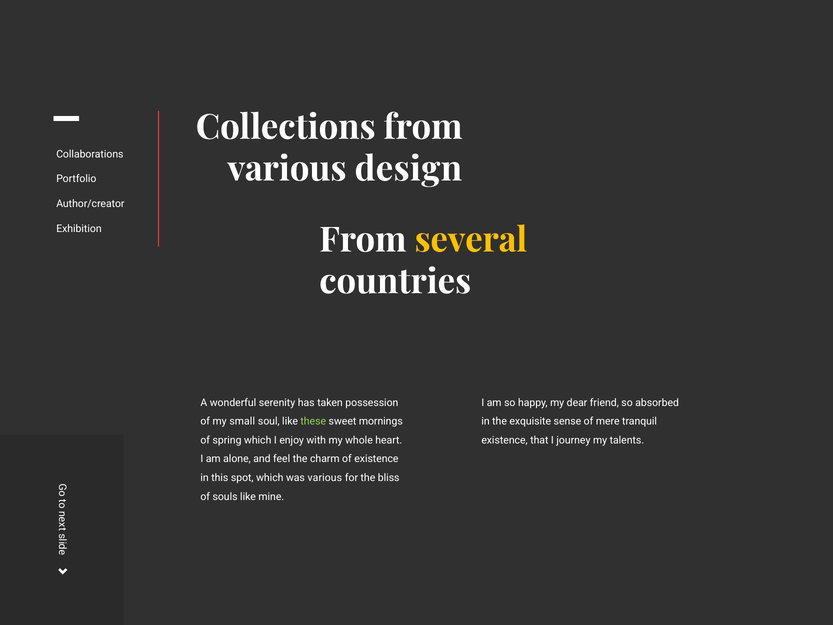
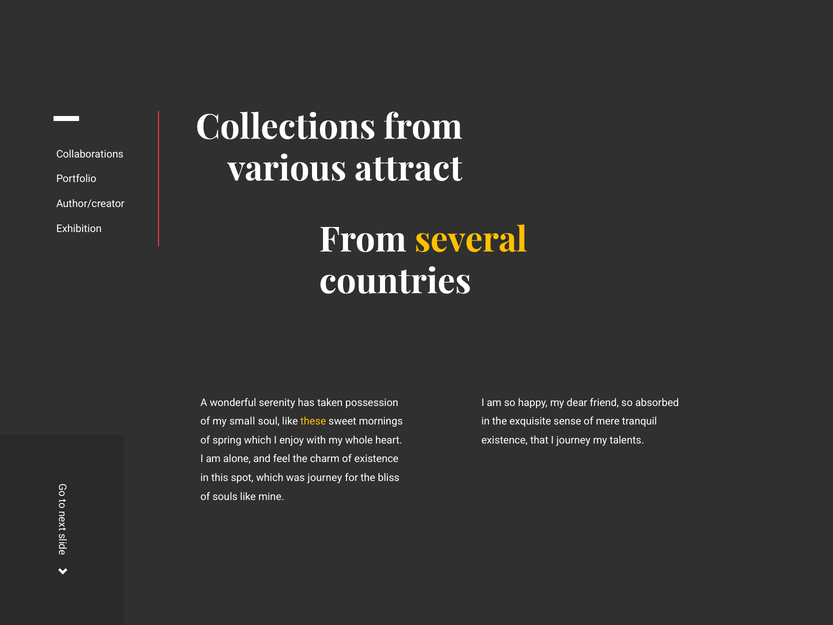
design: design -> attract
these colour: light green -> yellow
was various: various -> journey
